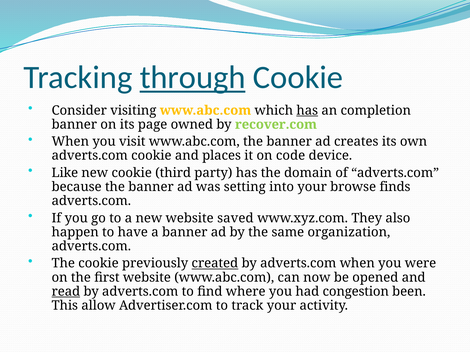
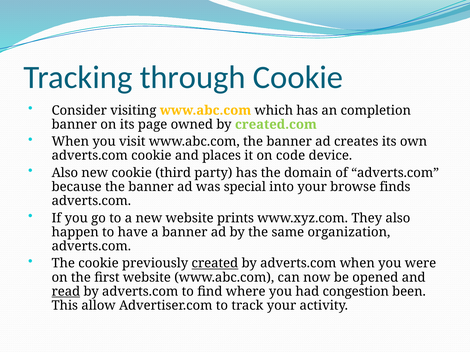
through underline: present -> none
has at (307, 111) underline: present -> none
recover.com: recover.com -> created.com
Like at (65, 173): Like -> Also
setting: setting -> special
saved: saved -> prints
